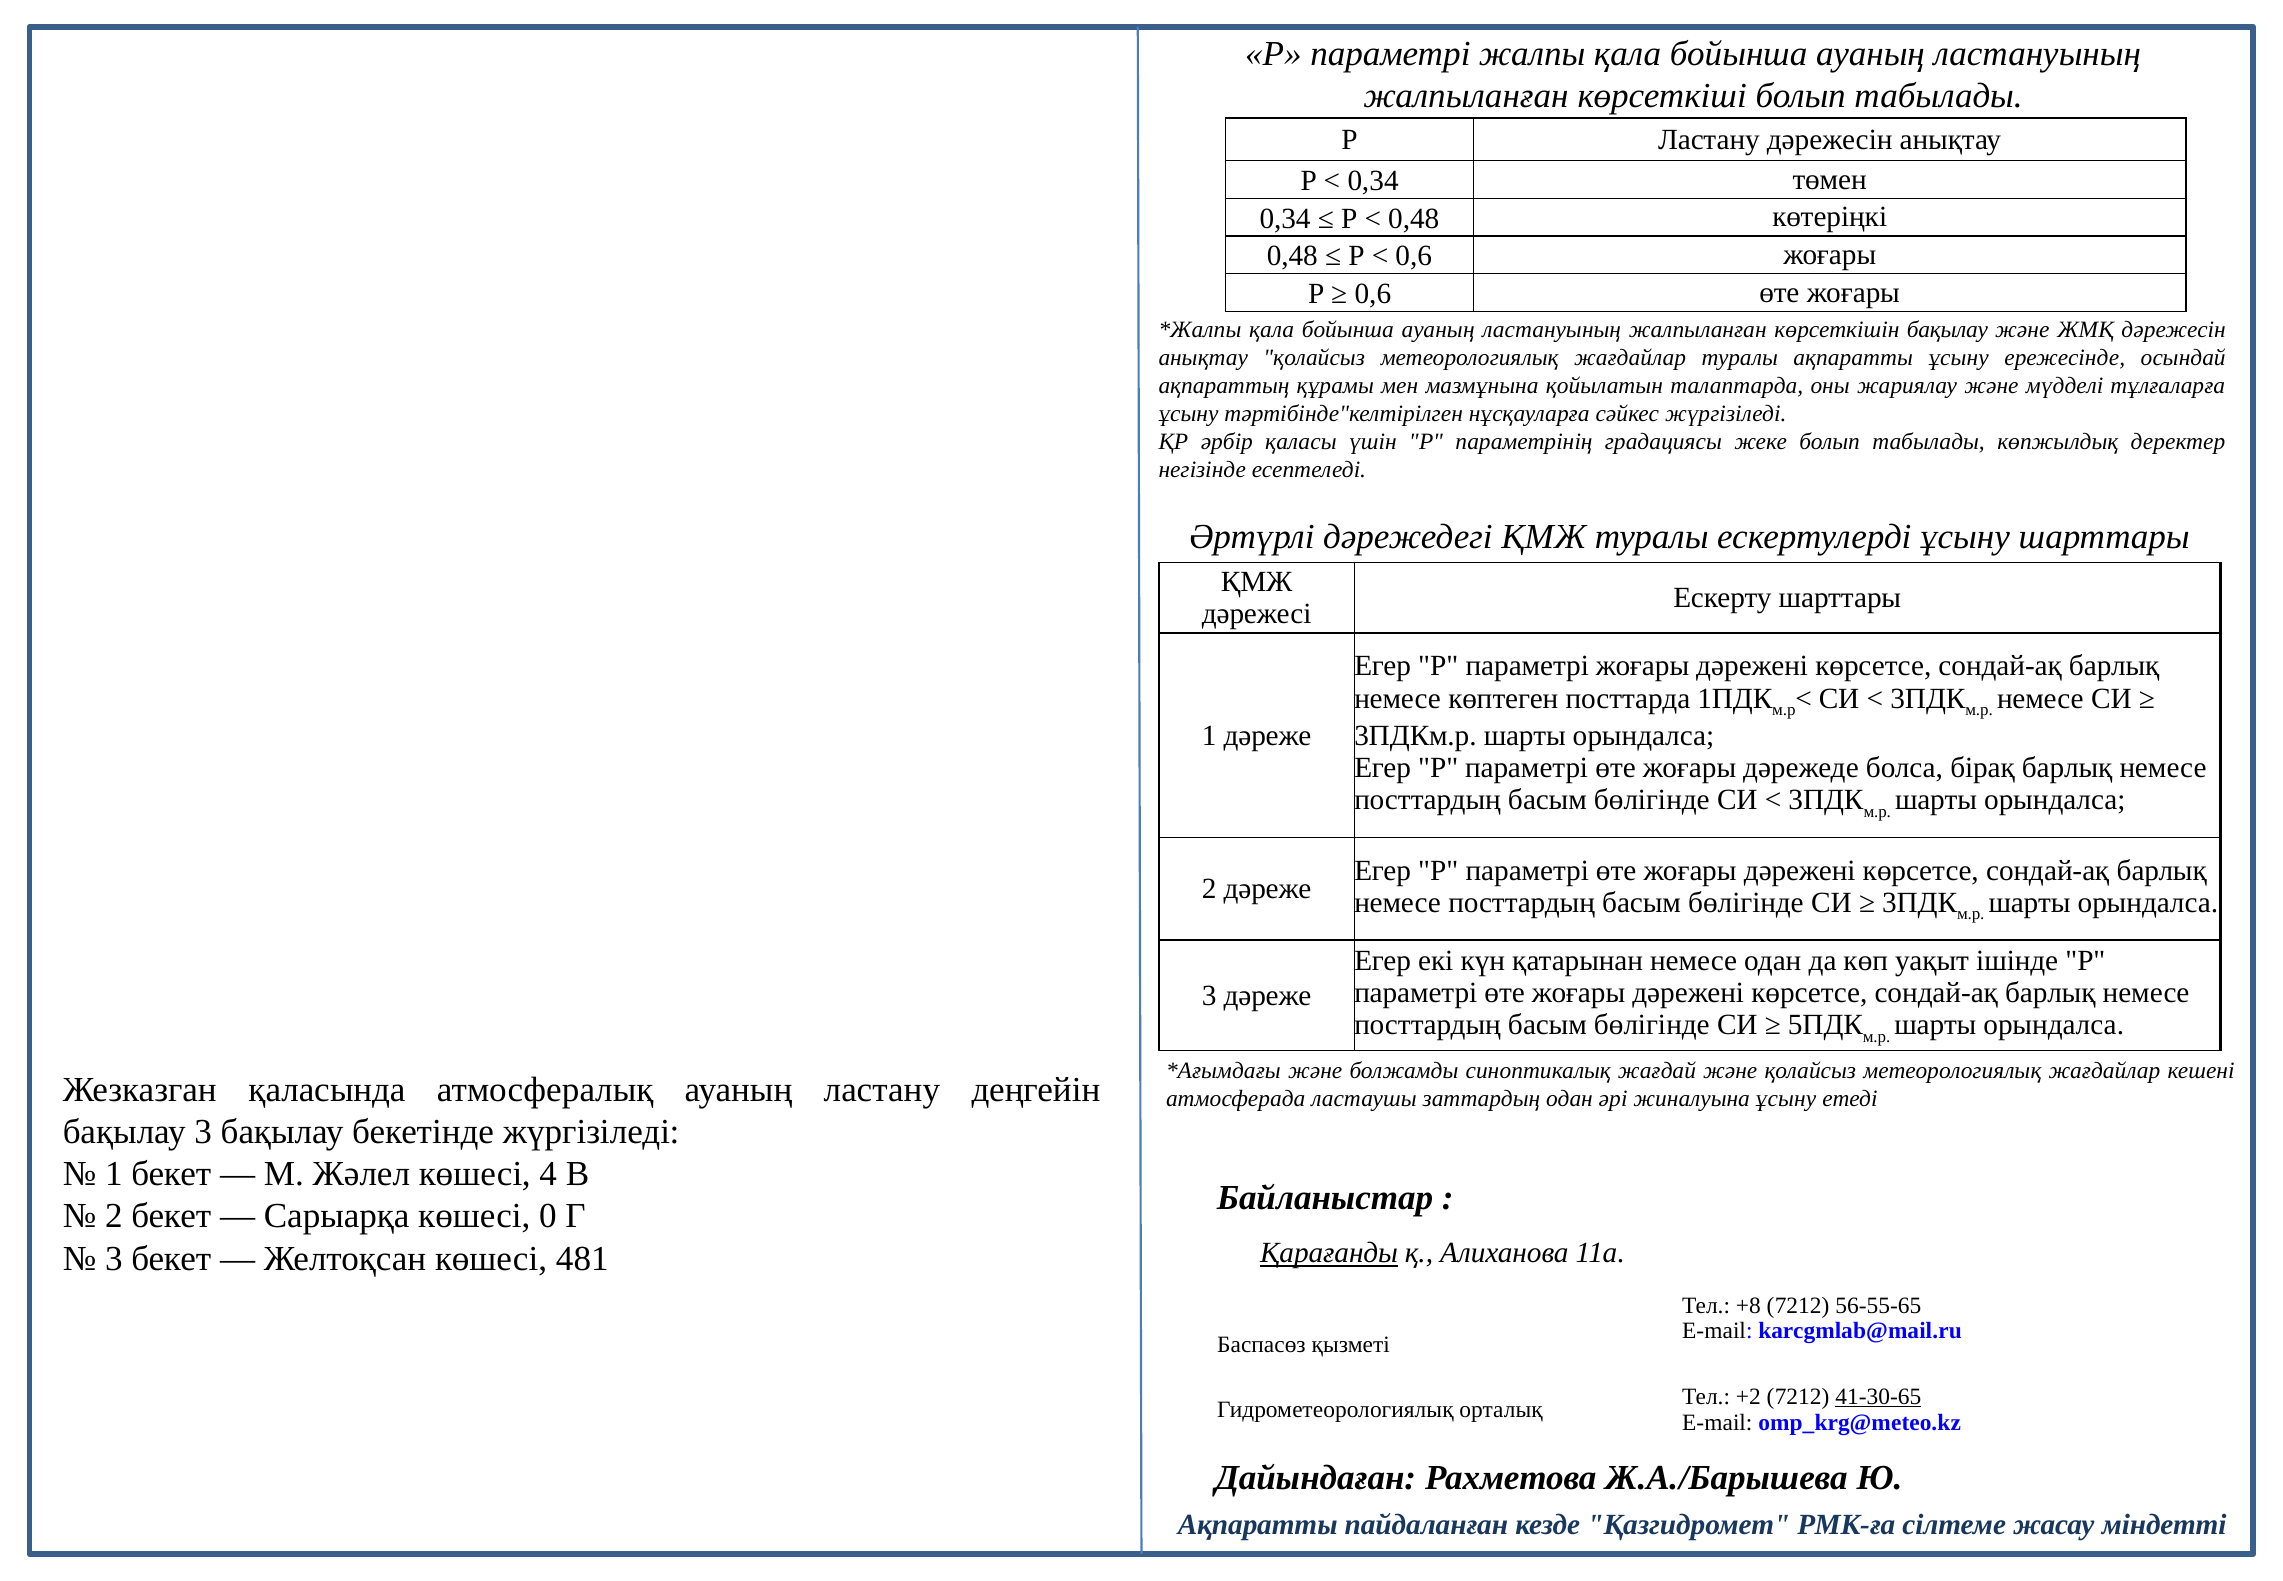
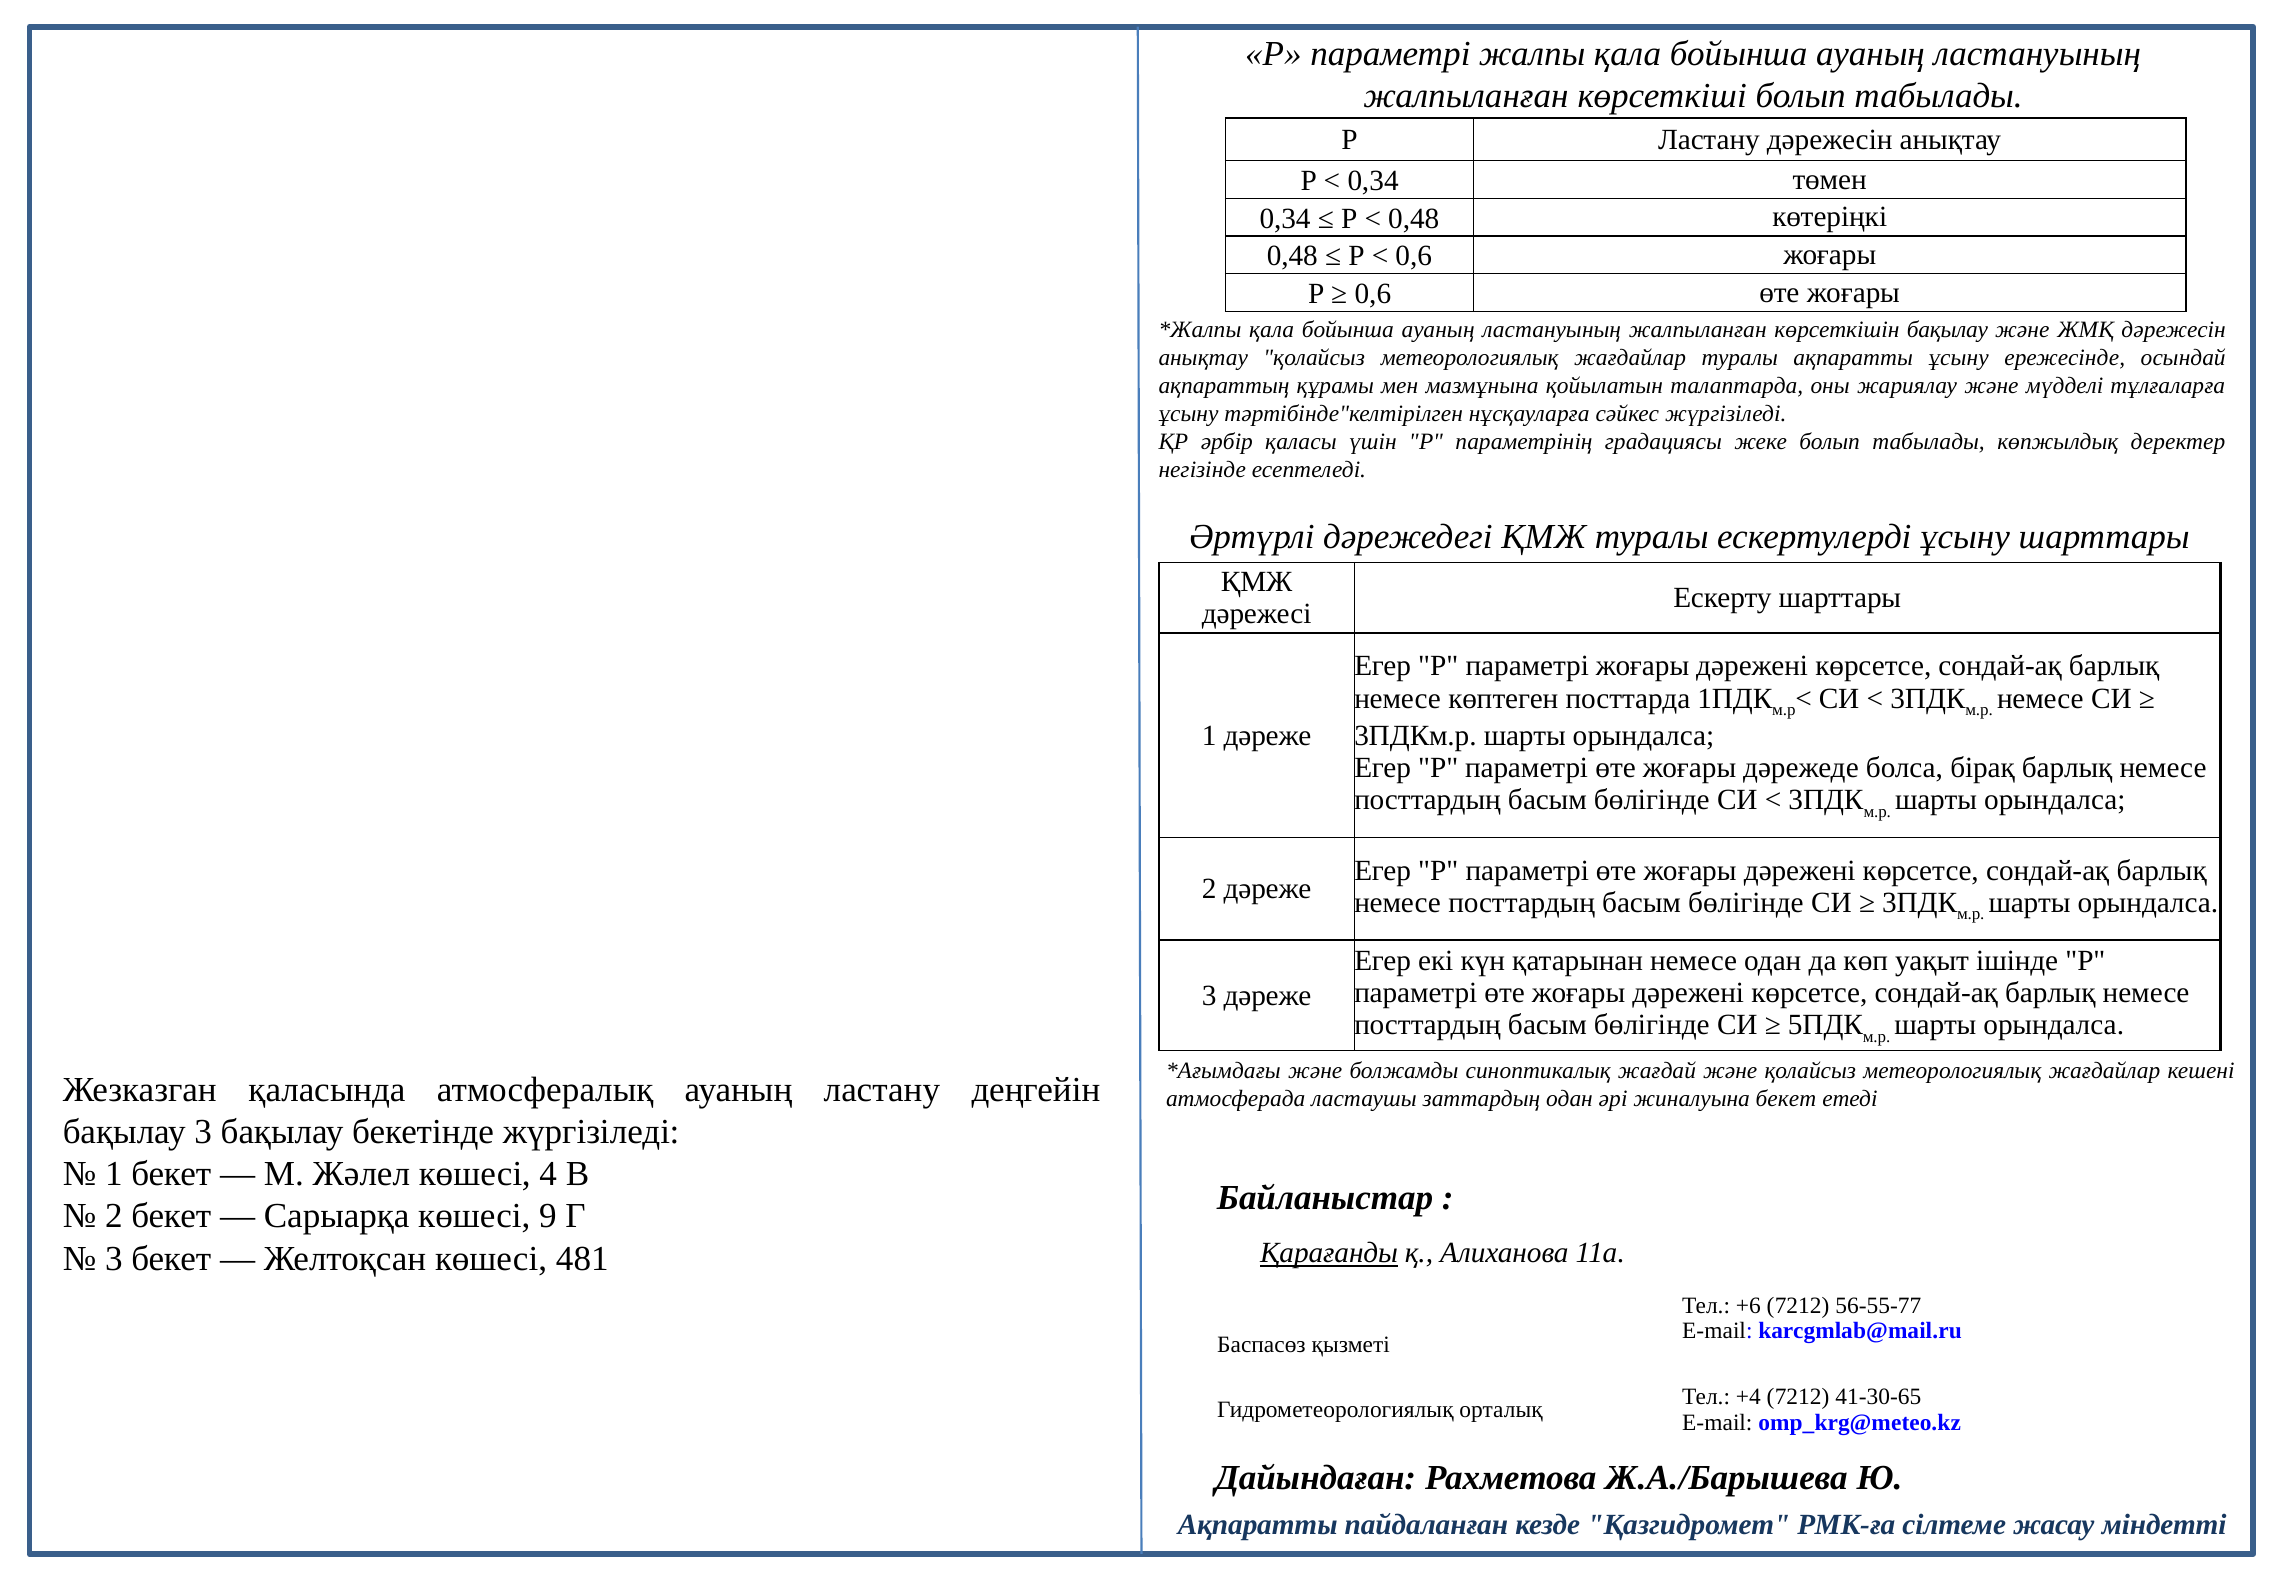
жиналуына ұсыну: ұсыну -> бекет
0: 0 -> 9
+8: +8 -> +6
56-55-65: 56-55-65 -> 56-55-77
+2: +2 -> +4
41-30-65 underline: present -> none
